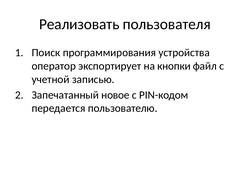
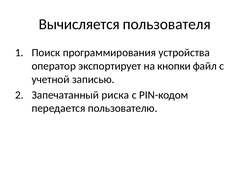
Реализовать: Реализовать -> Вычисляется
новое: новое -> риска
